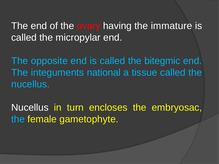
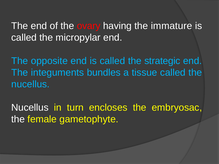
bitegmic: bitegmic -> strategic
national: national -> bundles
the at (18, 119) colour: light blue -> white
